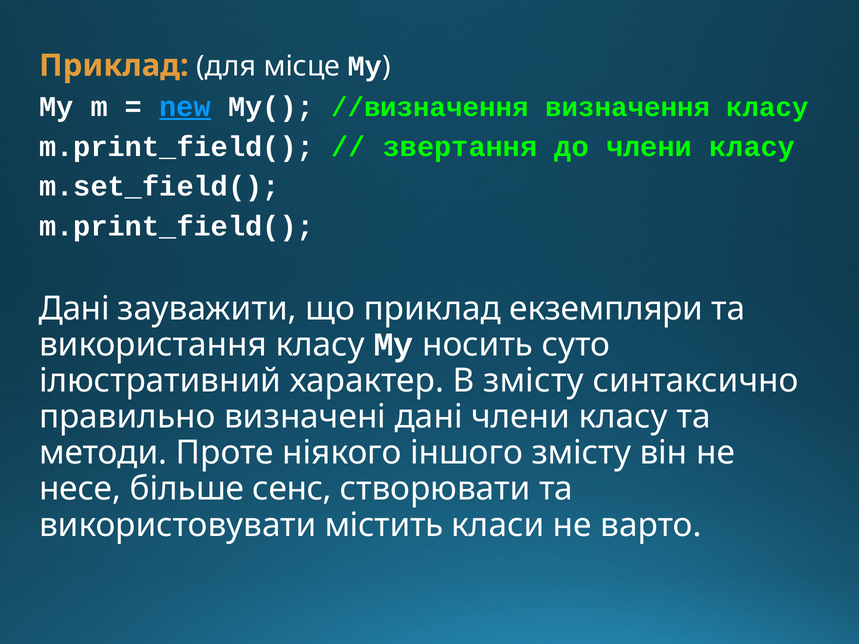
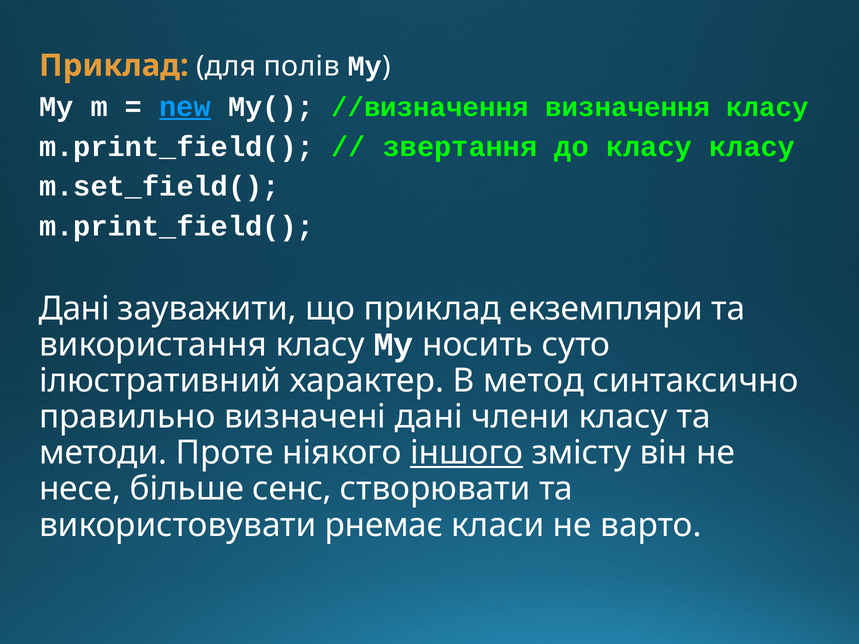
місце: місце -> полів
до члени: члени -> класу
В змісту: змісту -> метод
іншого underline: none -> present
містить: містить -> рнемає
